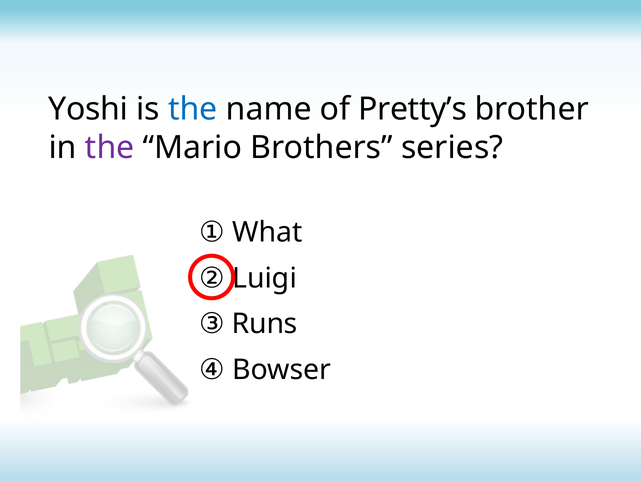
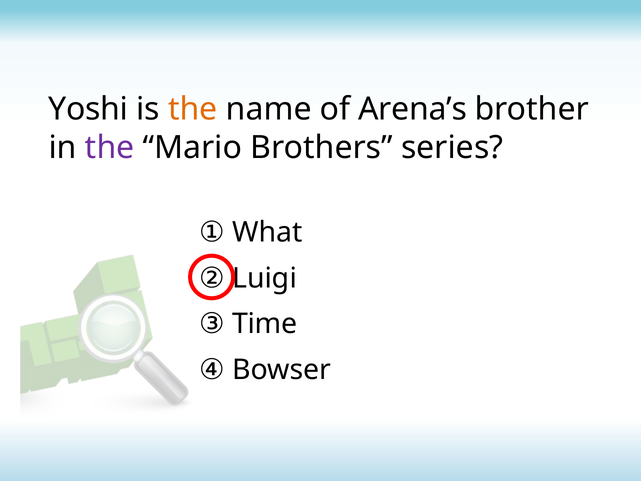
the at (193, 109) colour: blue -> orange
Pretty’s: Pretty’s -> Arena’s
Runs: Runs -> Time
